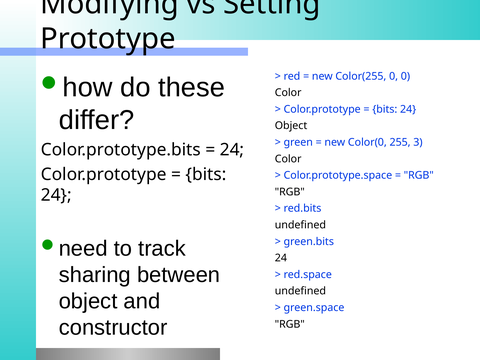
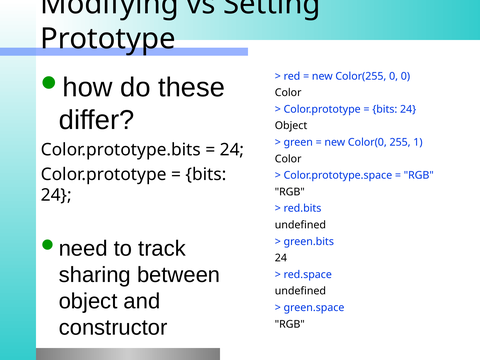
3: 3 -> 1
